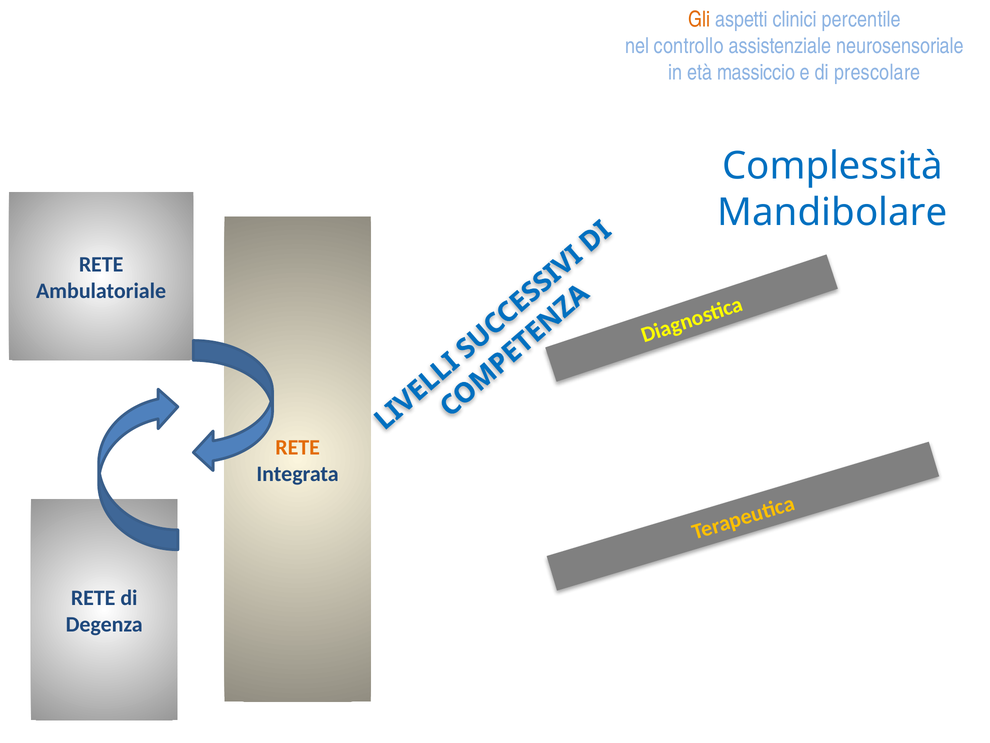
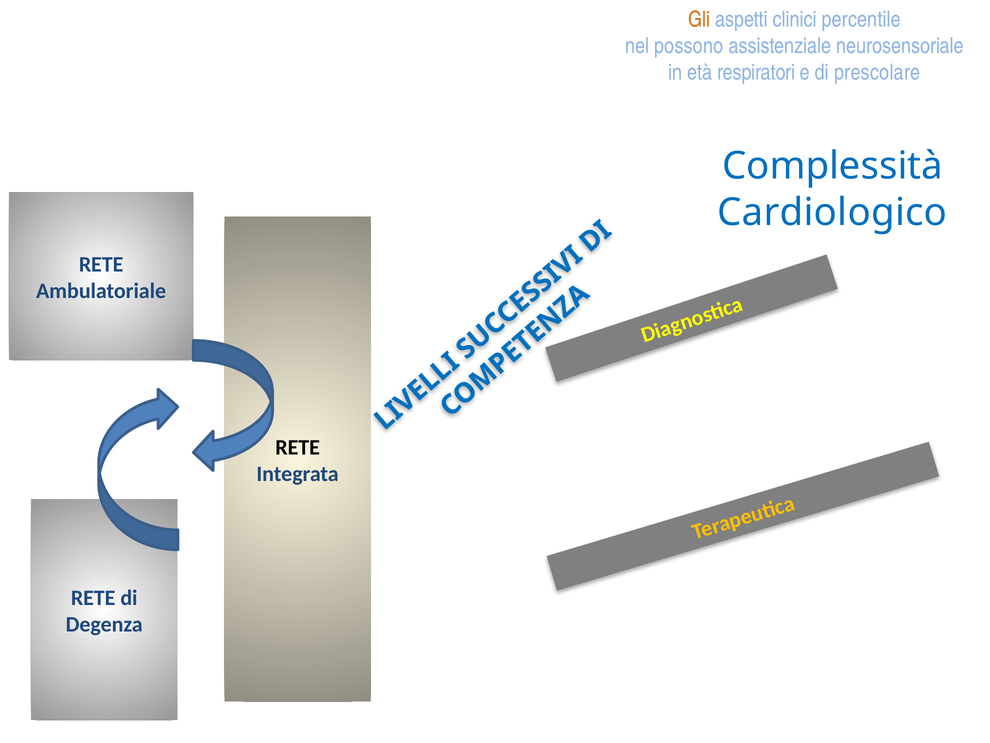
controllo: controllo -> possono
massiccio: massiccio -> respiratori
Mandibolare: Mandibolare -> Cardiologico
RETE at (298, 447) colour: orange -> black
